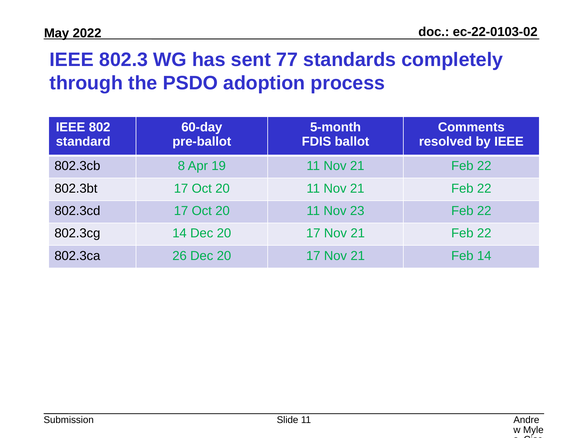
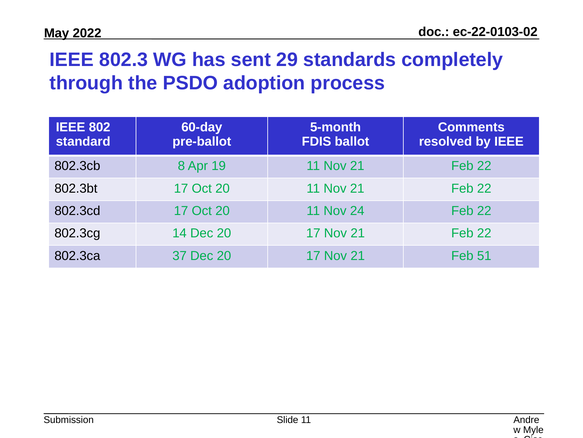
77: 77 -> 29
23: 23 -> 24
26: 26 -> 37
Feb 14: 14 -> 51
